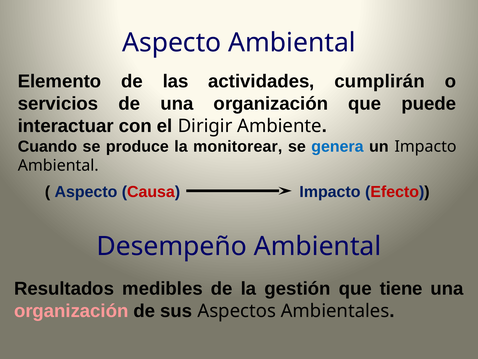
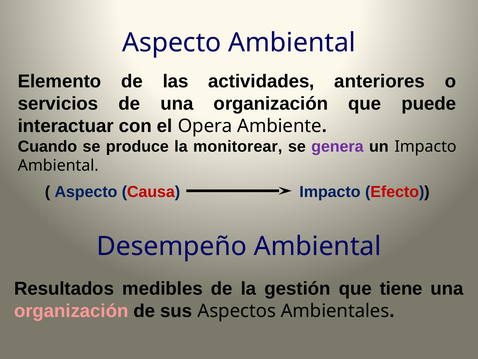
cumplirán: cumplirán -> anteriores
Dirigir: Dirigir -> Opera
genera colour: blue -> purple
